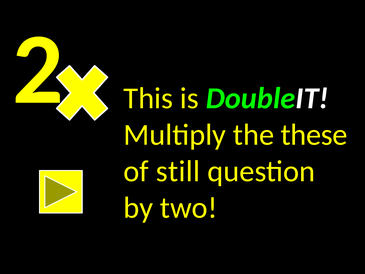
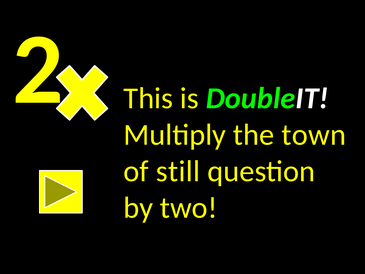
these: these -> town
